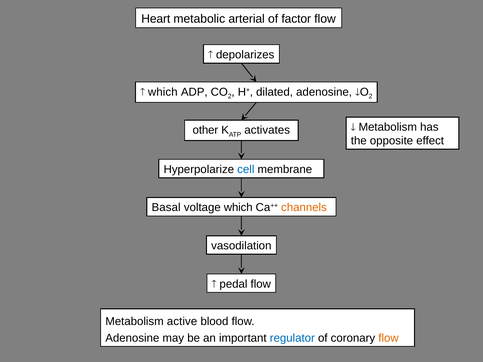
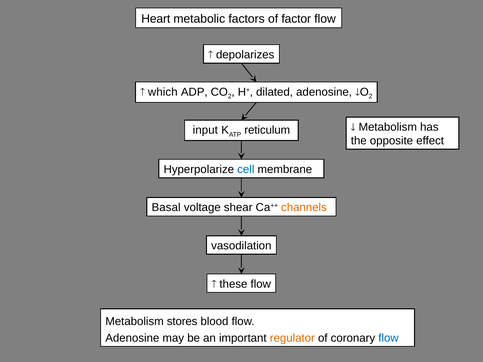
arterial: arterial -> factors
other: other -> input
activates: activates -> reticulum
voltage which: which -> shear
pedal: pedal -> these
active: active -> stores
regulator colour: blue -> orange
flow at (389, 338) colour: orange -> blue
